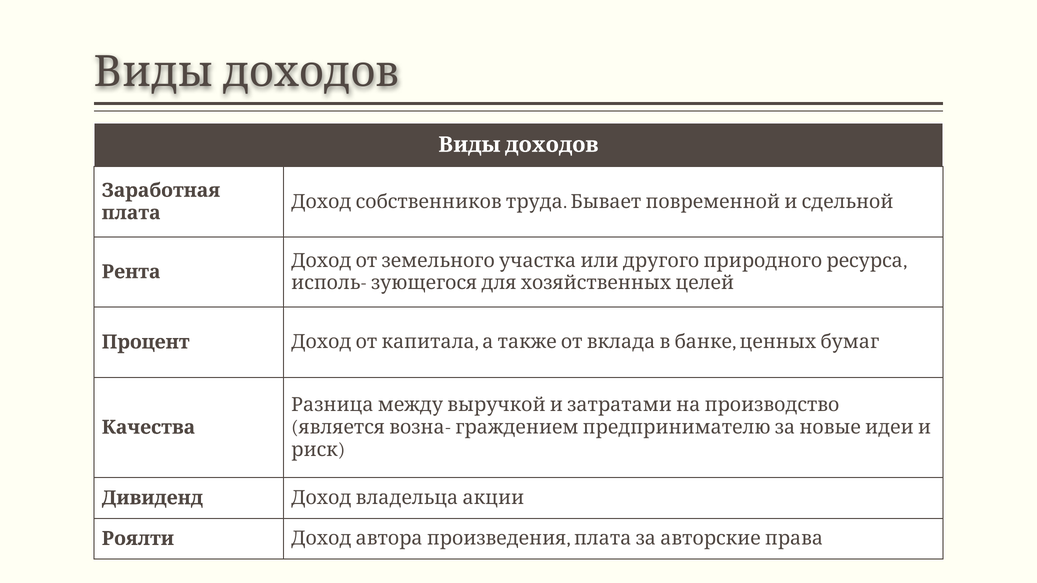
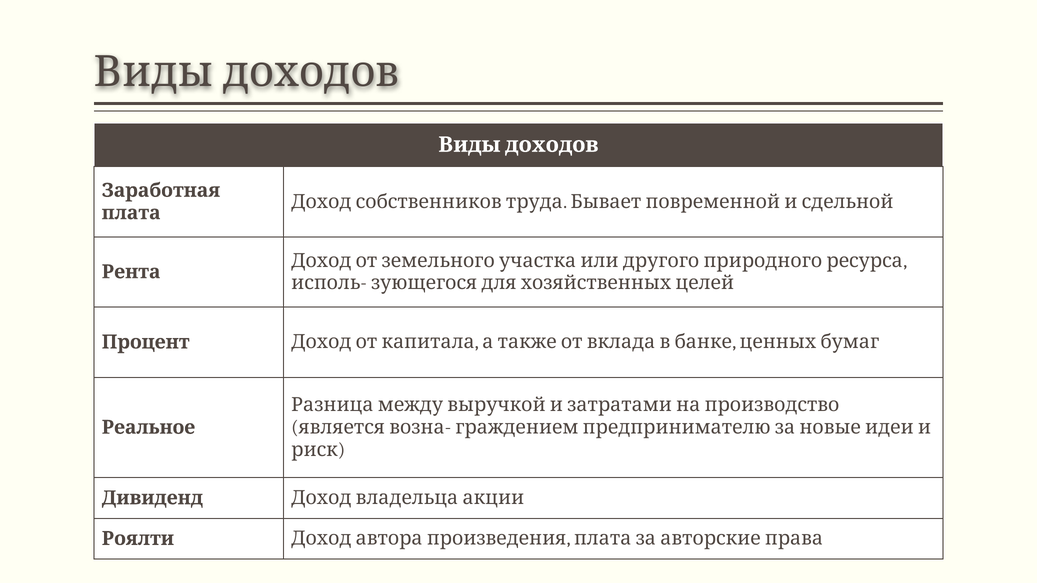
Качества: Качества -> Реальное
